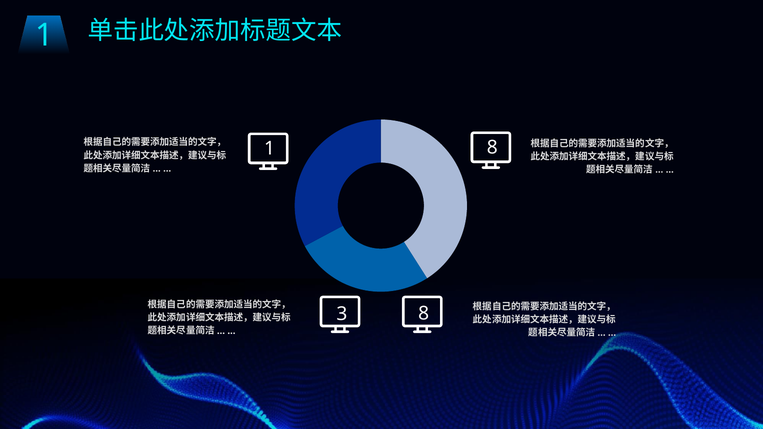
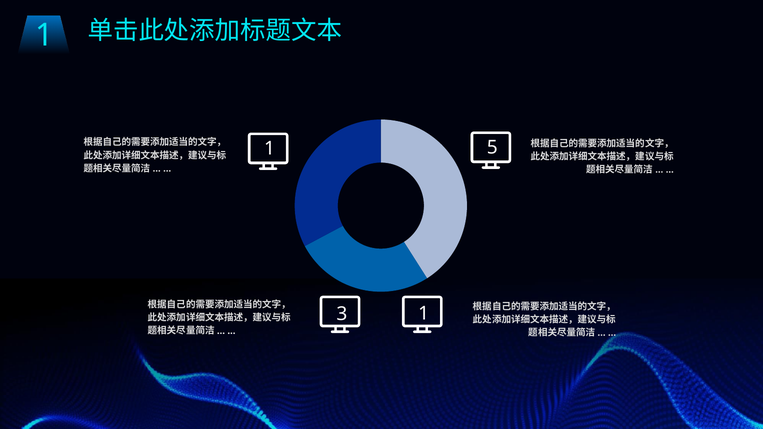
1 8: 8 -> 5
3 8: 8 -> 1
